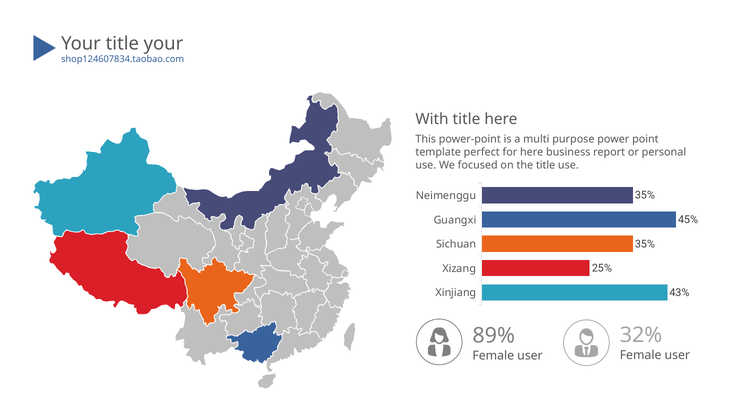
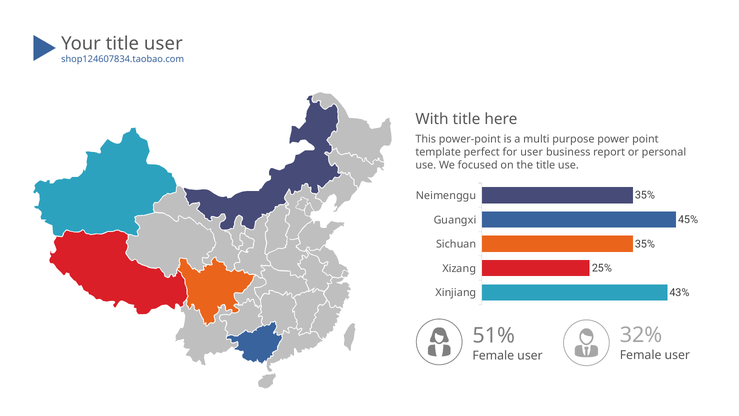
title your: your -> user
for here: here -> user
89%: 89% -> 51%
